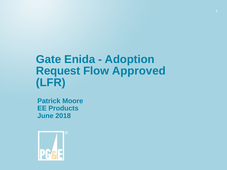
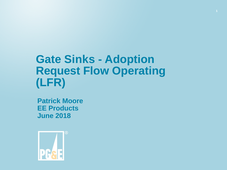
Enida: Enida -> Sinks
Approved: Approved -> Operating
